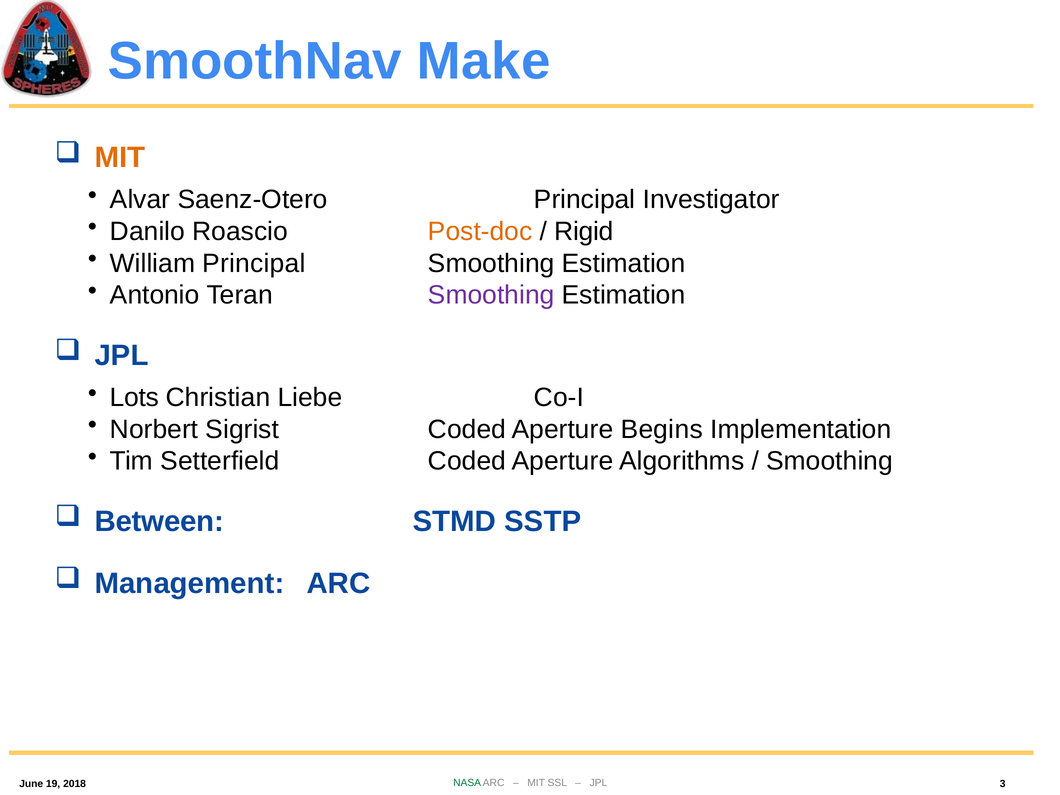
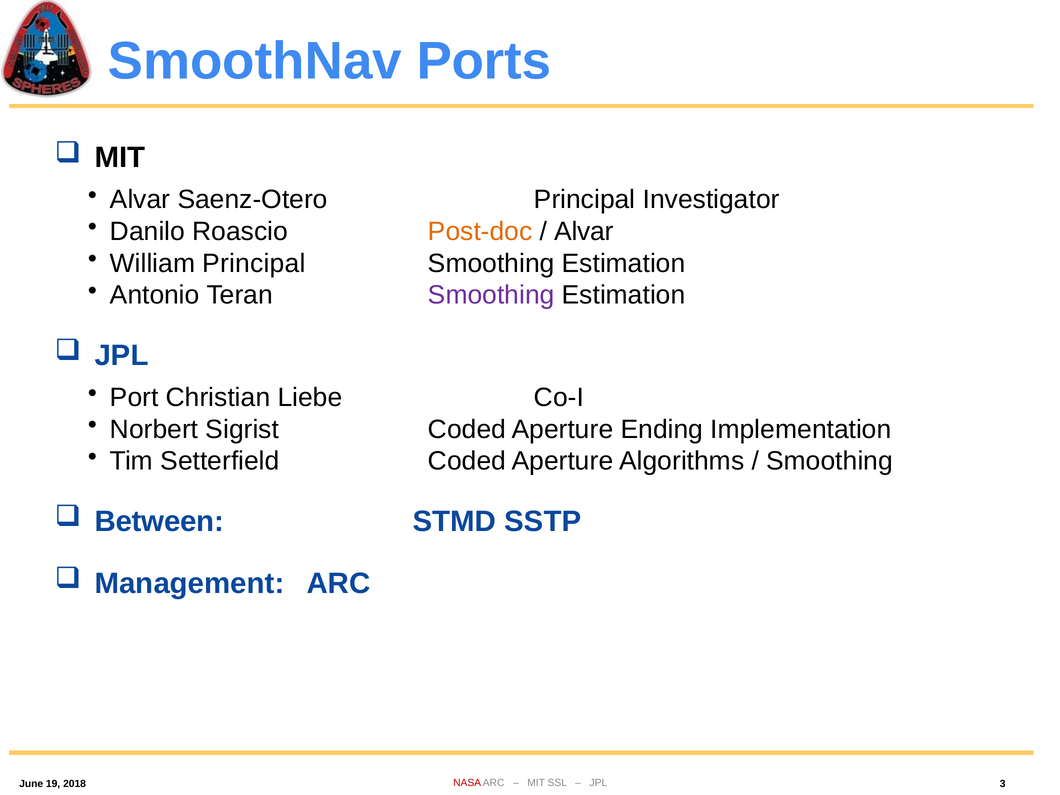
Make: Make -> Ports
MIT at (120, 158) colour: orange -> black
Rigid at (584, 232): Rigid -> Alvar
Lots: Lots -> Port
Begins: Begins -> Ending
NASA colour: green -> red
